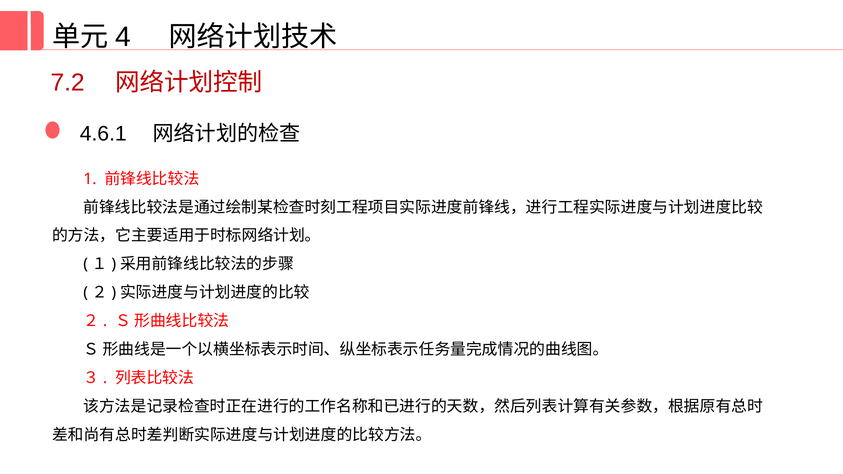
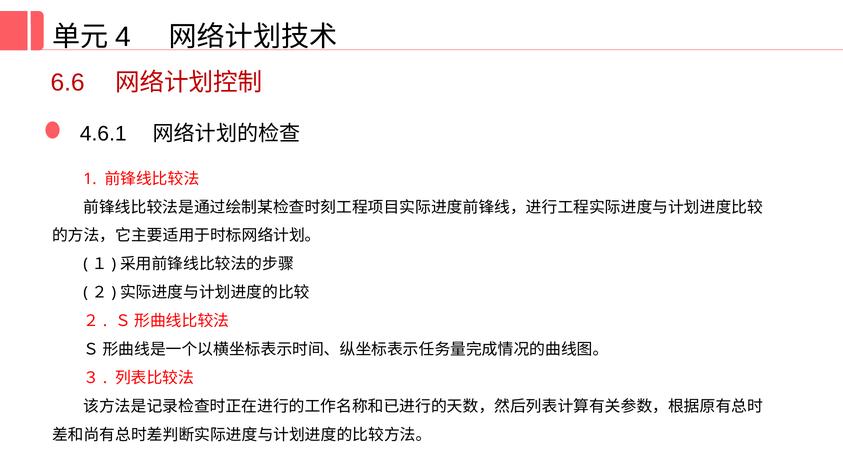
7.2: 7.2 -> 6.6
